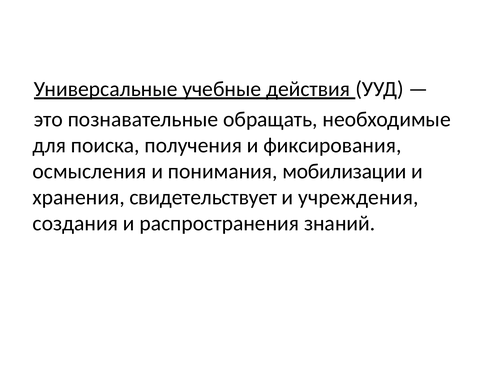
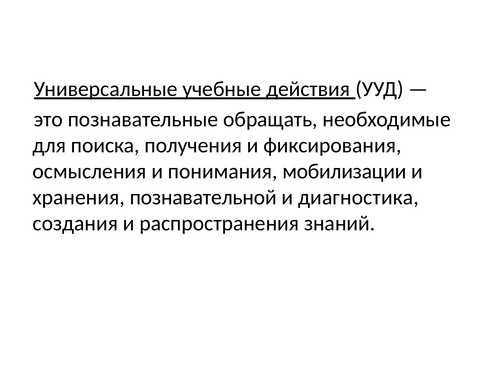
свидетельствует: свидетельствует -> познавательной
учреждения: учреждения -> диагностика
